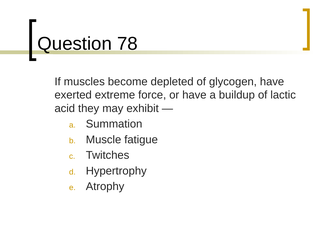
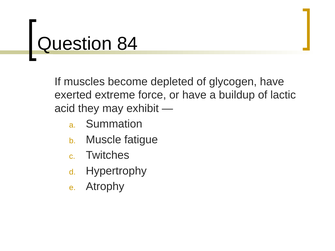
78: 78 -> 84
